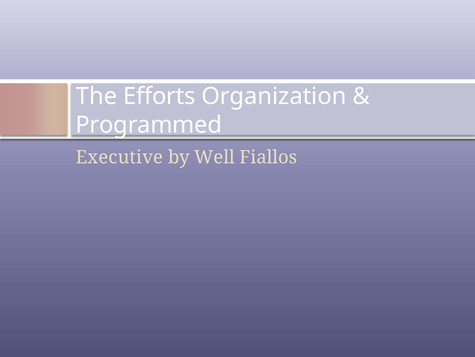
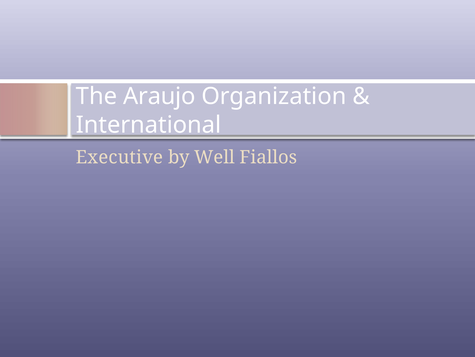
Efforts: Efforts -> Araujo
Programmed: Programmed -> International
